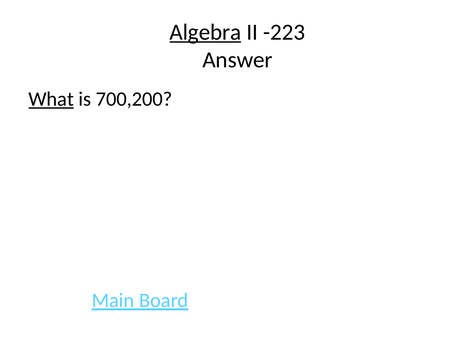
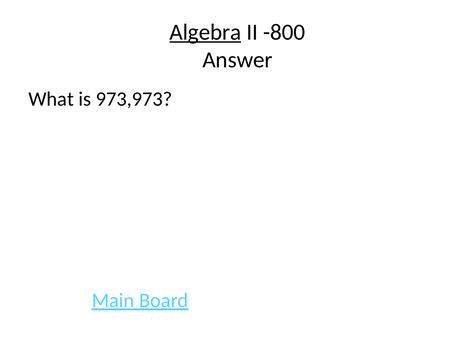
-223: -223 -> -800
What underline: present -> none
700,200: 700,200 -> 973,973
